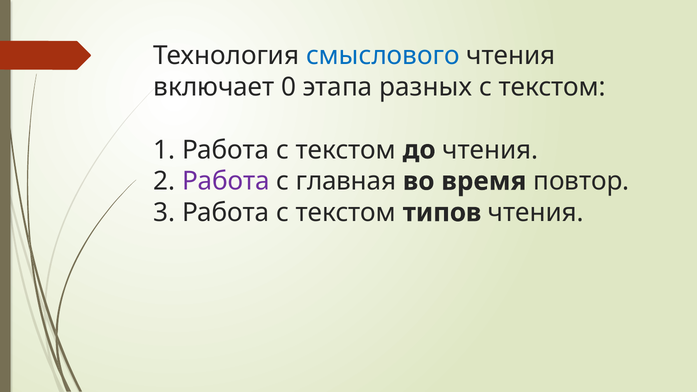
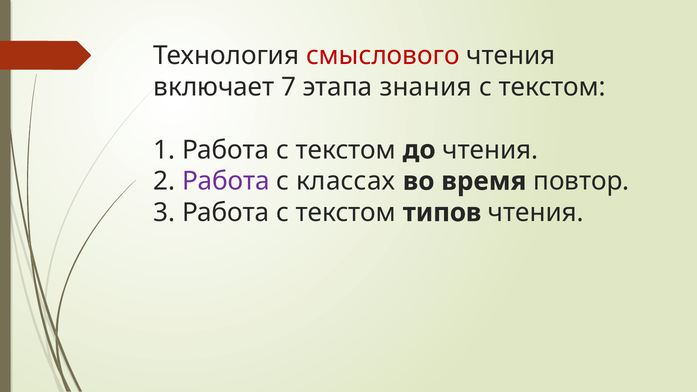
смыслового colour: blue -> red
0: 0 -> 7
разных: разных -> знания
главная: главная -> классах
